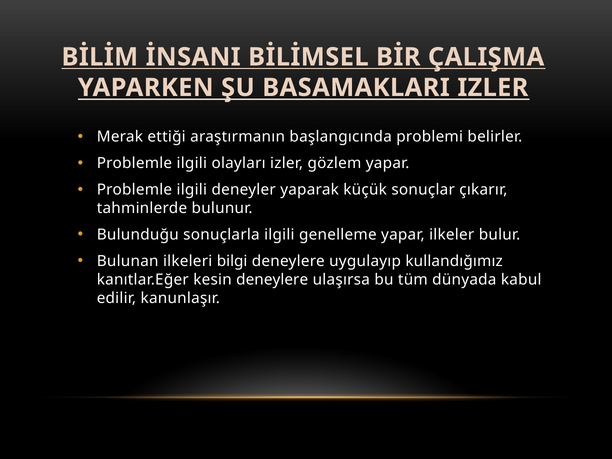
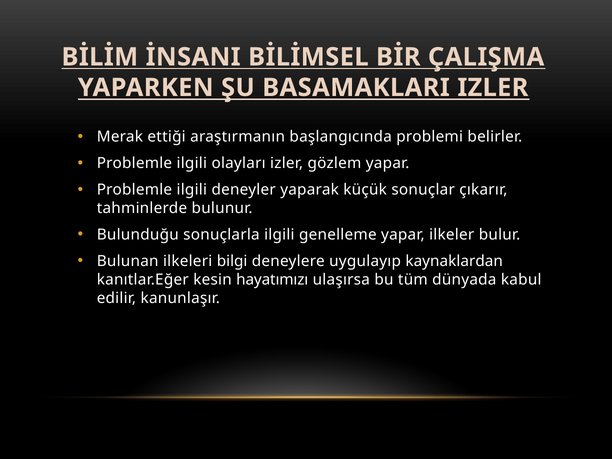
kullandığımız: kullandığımız -> kaynaklardan
kesin deneylere: deneylere -> hayatımızı
